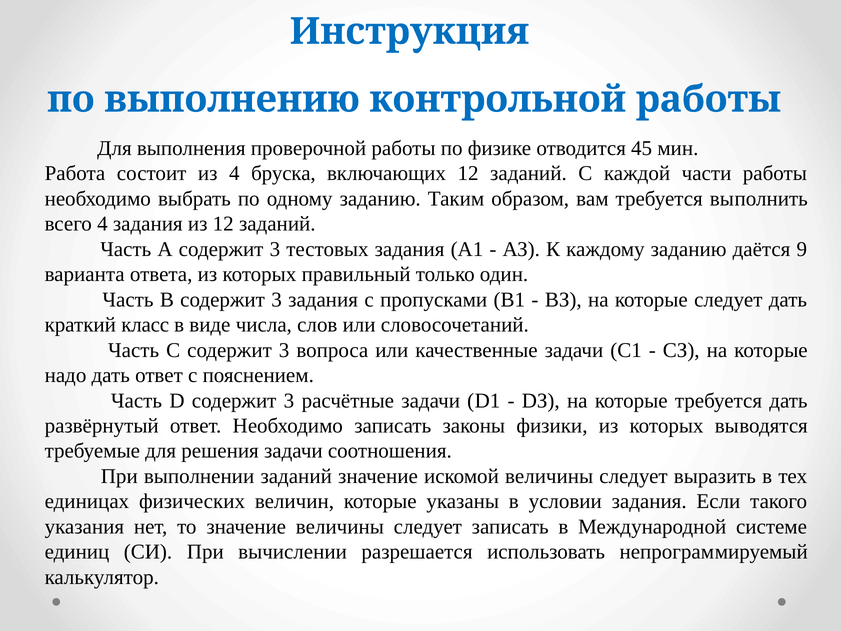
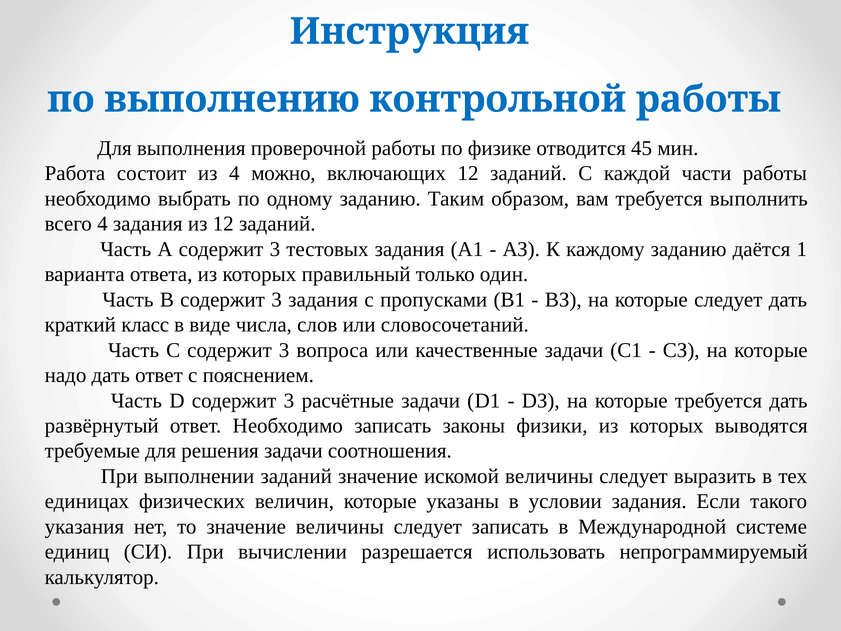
бруска: бруска -> можно
9: 9 -> 1
